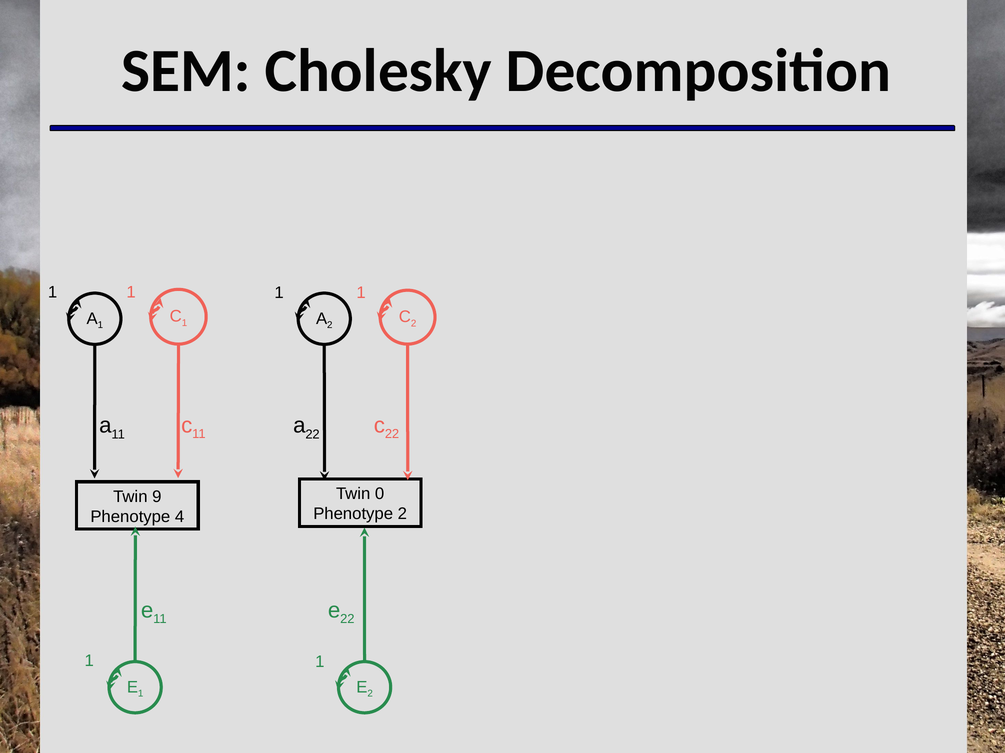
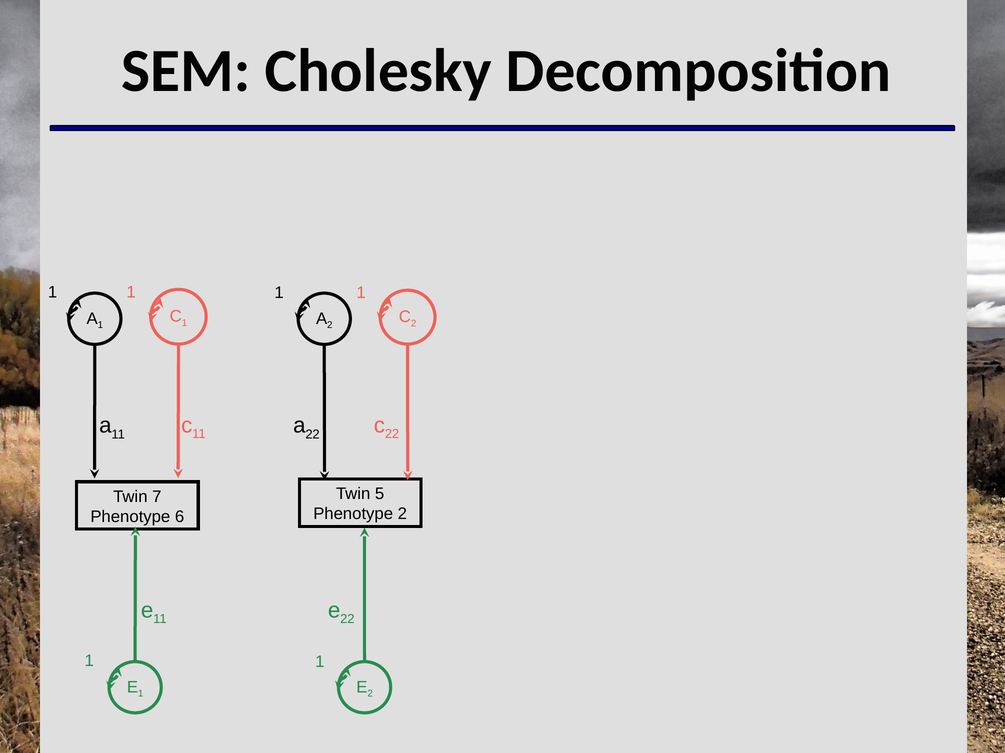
0: 0 -> 5
9: 9 -> 7
4: 4 -> 6
